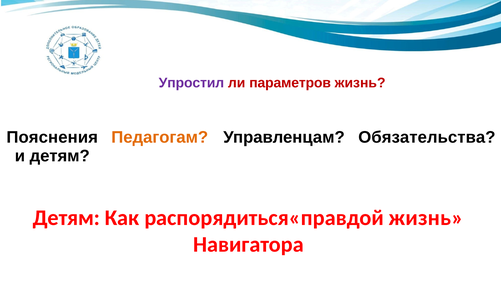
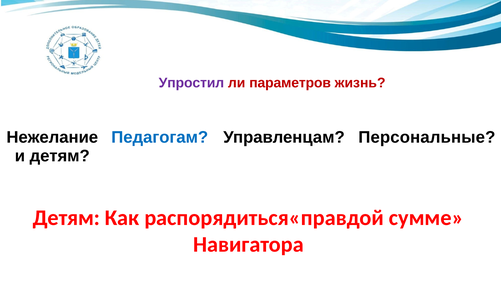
Пояснения: Пояснения -> Нежелание
Педагогам colour: orange -> blue
Обязательства: Обязательства -> Персональные
распорядиться«правдой жизнь: жизнь -> сумме
